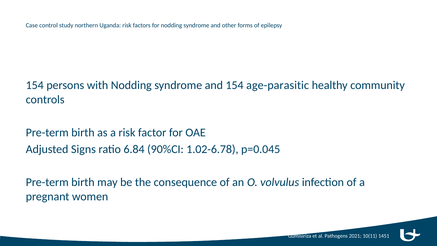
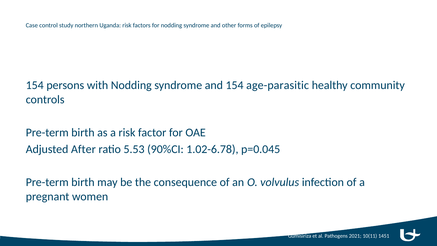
Signs: Signs -> After
6.84: 6.84 -> 5.53
